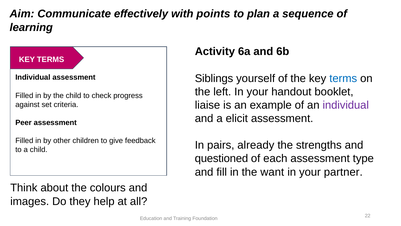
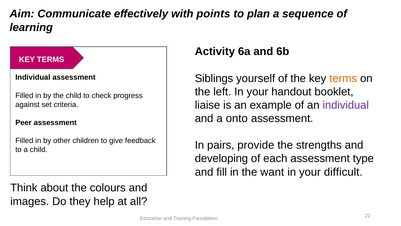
terms at (343, 78) colour: blue -> orange
elicit: elicit -> onto
already: already -> provide
questioned: questioned -> developing
partner: partner -> difficult
